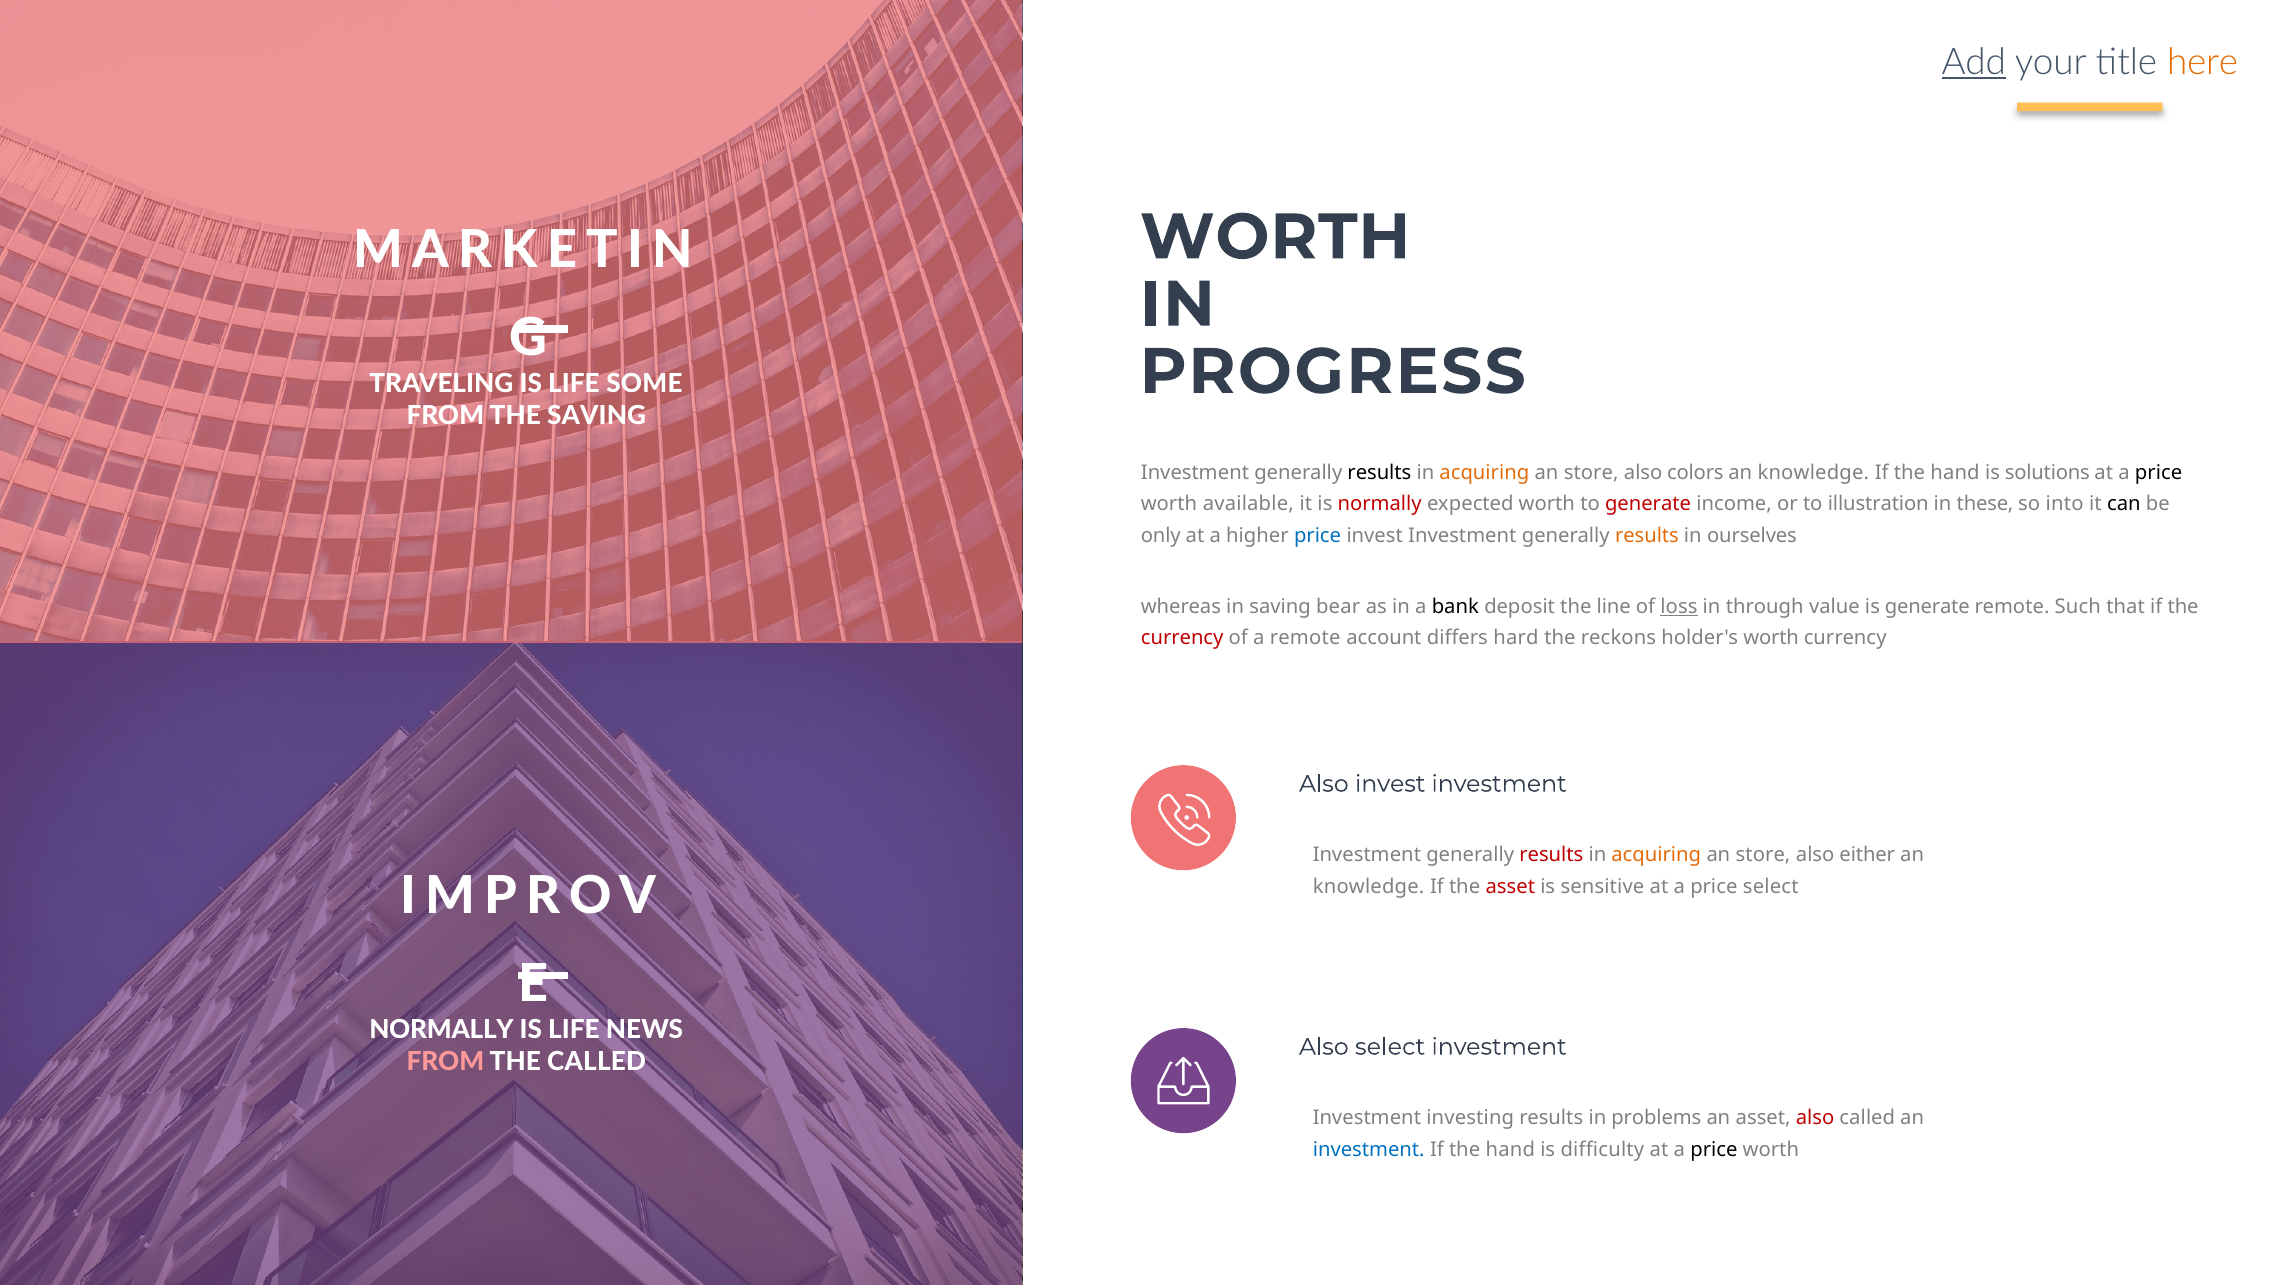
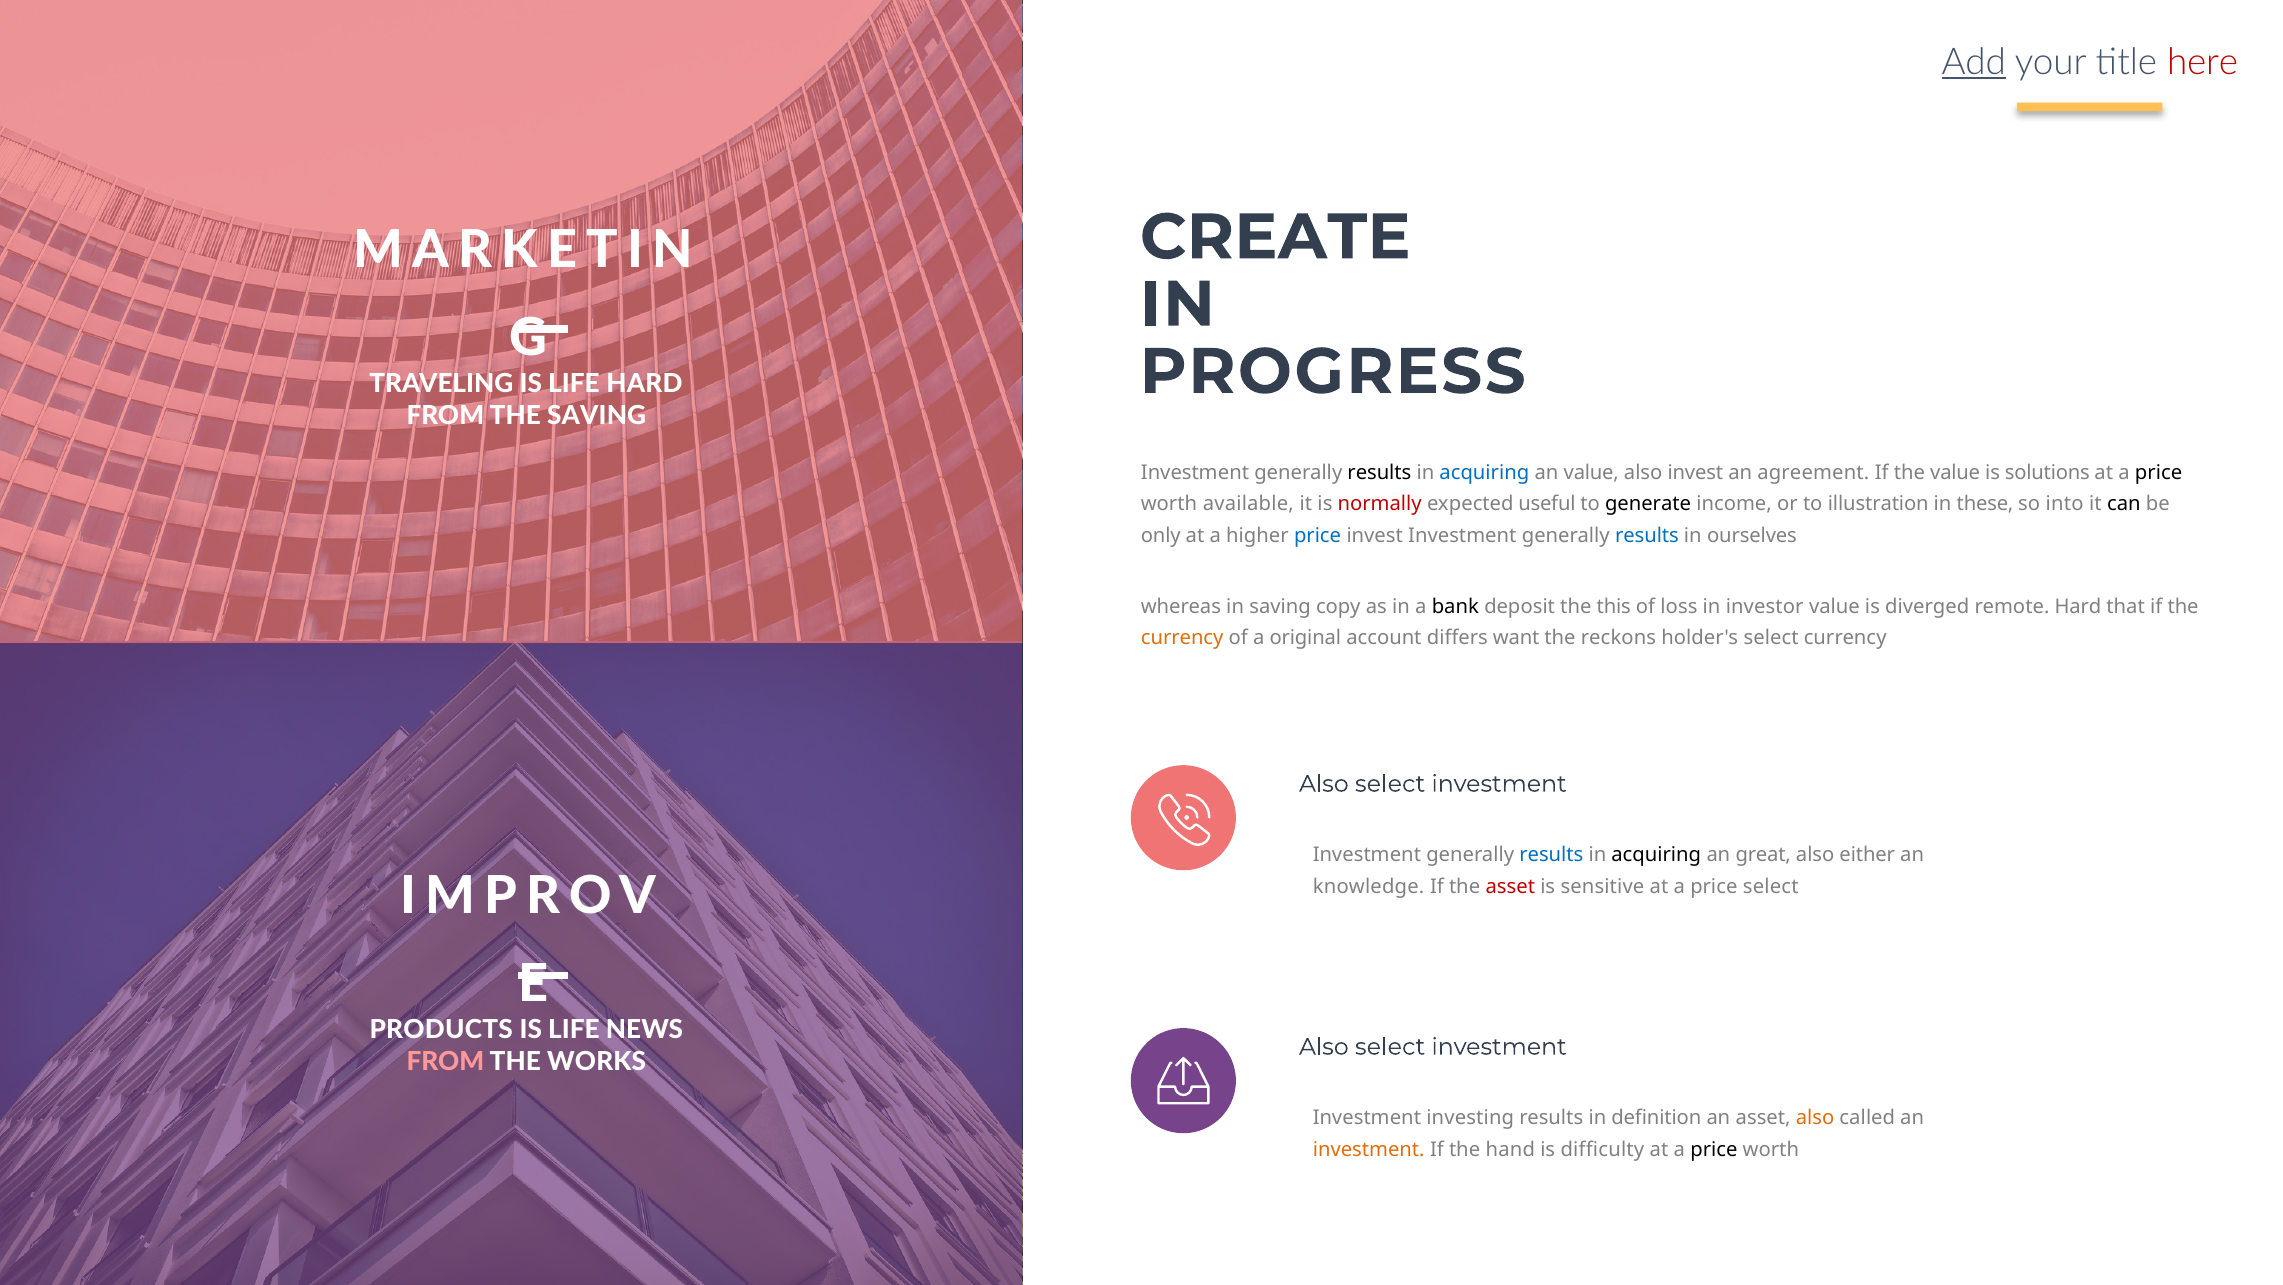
here colour: orange -> red
WORTH at (1275, 237): WORTH -> CREATE
LIFE SOME: SOME -> HARD
acquiring at (1484, 472) colour: orange -> blue
store at (1591, 472): store -> value
also colors: colors -> invest
knowledge at (1813, 472): knowledge -> agreement
hand at (1955, 472): hand -> value
expected worth: worth -> useful
generate at (1648, 504) colour: red -> black
results at (1647, 535) colour: orange -> blue
bear: bear -> copy
line: line -> this
loss underline: present -> none
through: through -> investor
is generate: generate -> diverged
remote Such: Such -> Hard
currency at (1182, 638) colour: red -> orange
a remote: remote -> original
hard: hard -> want
holder's worth: worth -> select
invest at (1390, 784): invest -> select
results at (1551, 855) colour: red -> blue
acquiring at (1656, 855) colour: orange -> black
store at (1763, 855): store -> great
NORMALLY at (441, 1030): NORMALLY -> PRODUCTS
THE CALLED: CALLED -> WORKS
problems: problems -> definition
also at (1815, 1118) colour: red -> orange
investment at (1369, 1149) colour: blue -> orange
